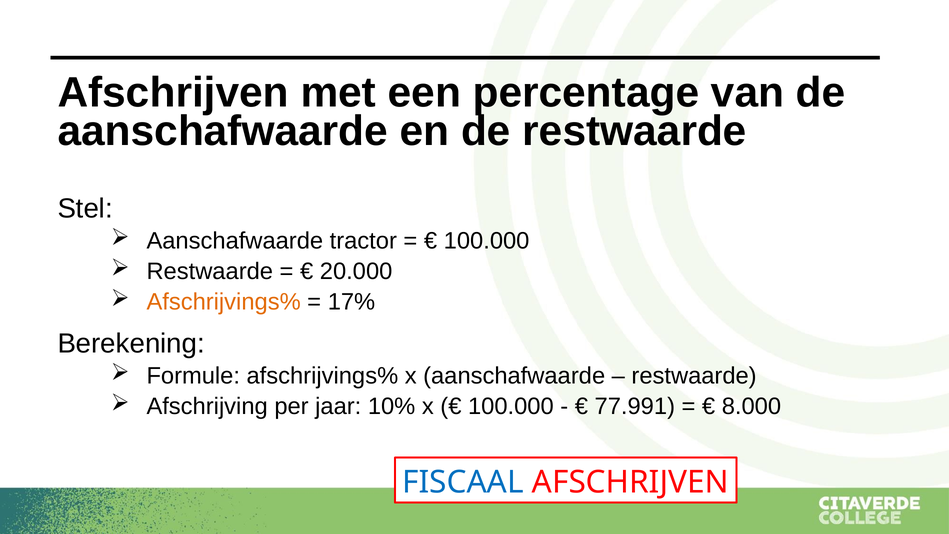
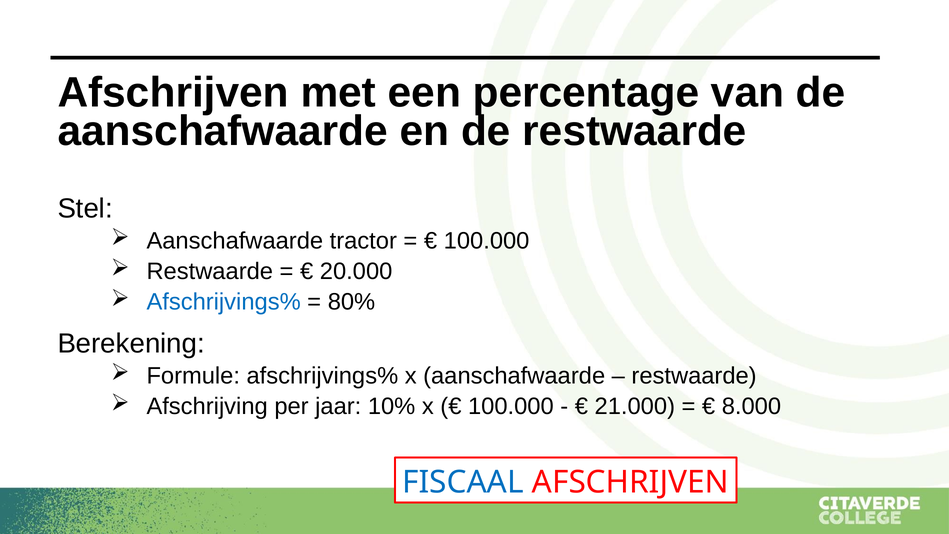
Afschrijvings% at (224, 302) colour: orange -> blue
17%: 17% -> 80%
77.991: 77.991 -> 21.000
